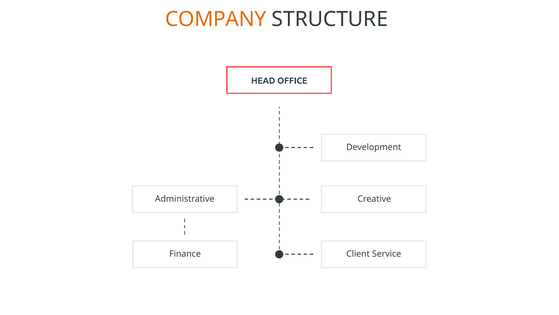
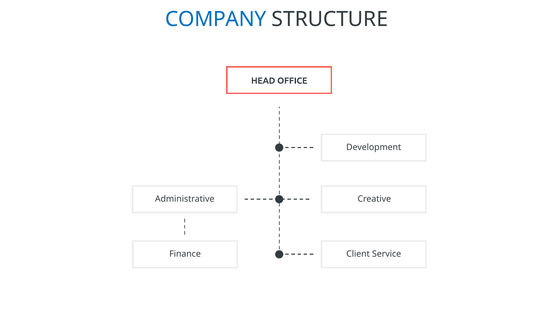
COMPANY colour: orange -> blue
